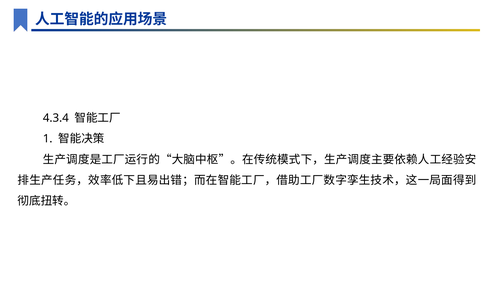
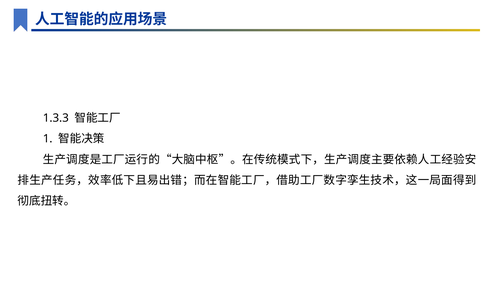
4.3.4: 4.3.4 -> 1.3.3
